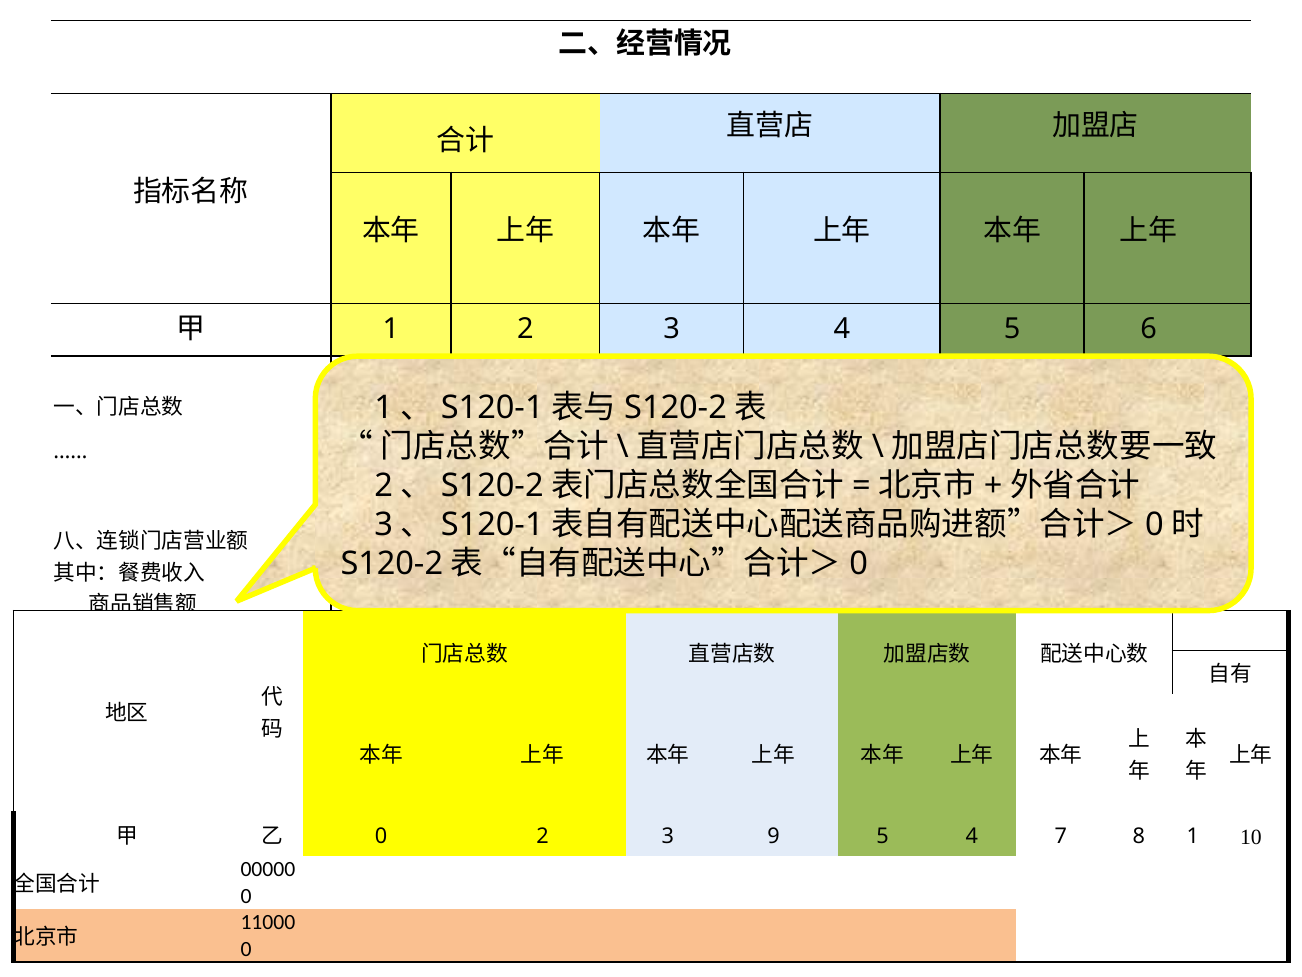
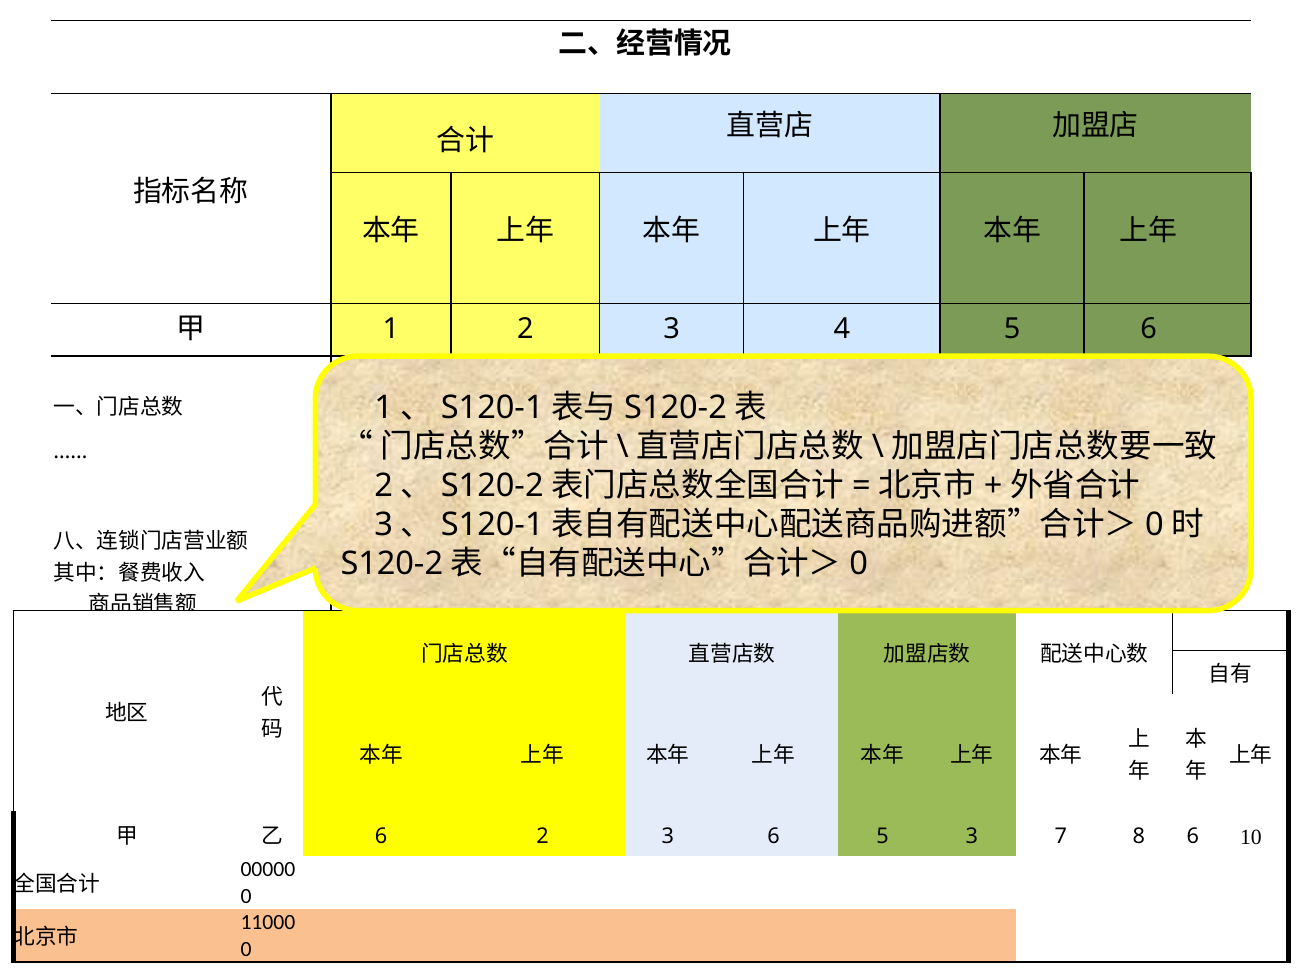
0 at (381, 836): 0 -> 6
3 9: 9 -> 6
5 4: 4 -> 3
8 1: 1 -> 6
